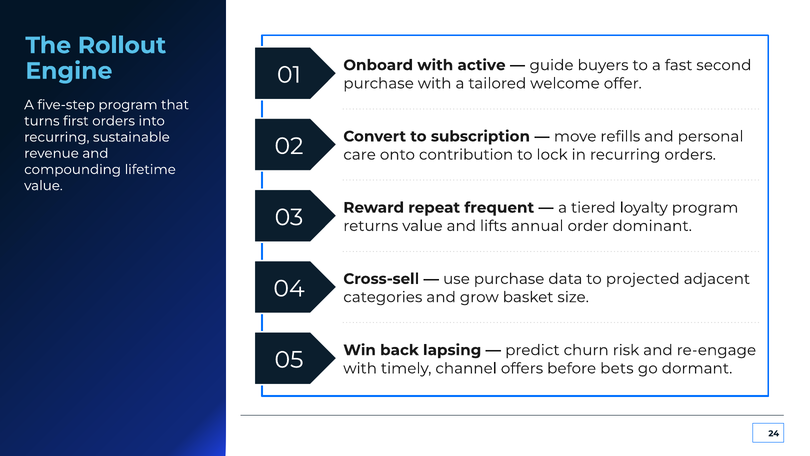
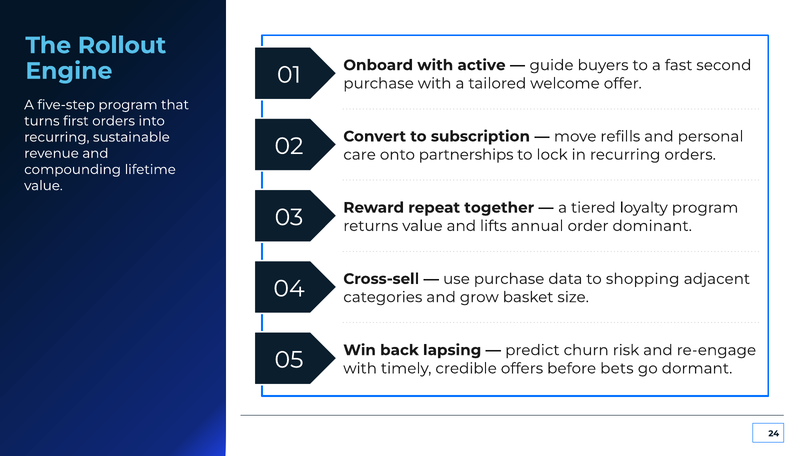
contribution: contribution -> partnerships
frequent: frequent -> together
projected: projected -> shopping
channel: channel -> credible
